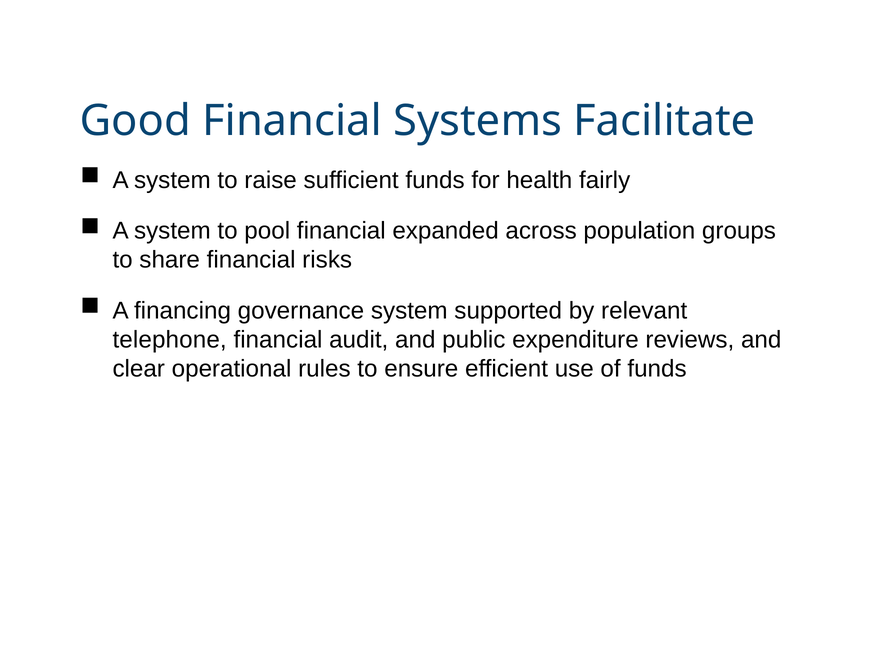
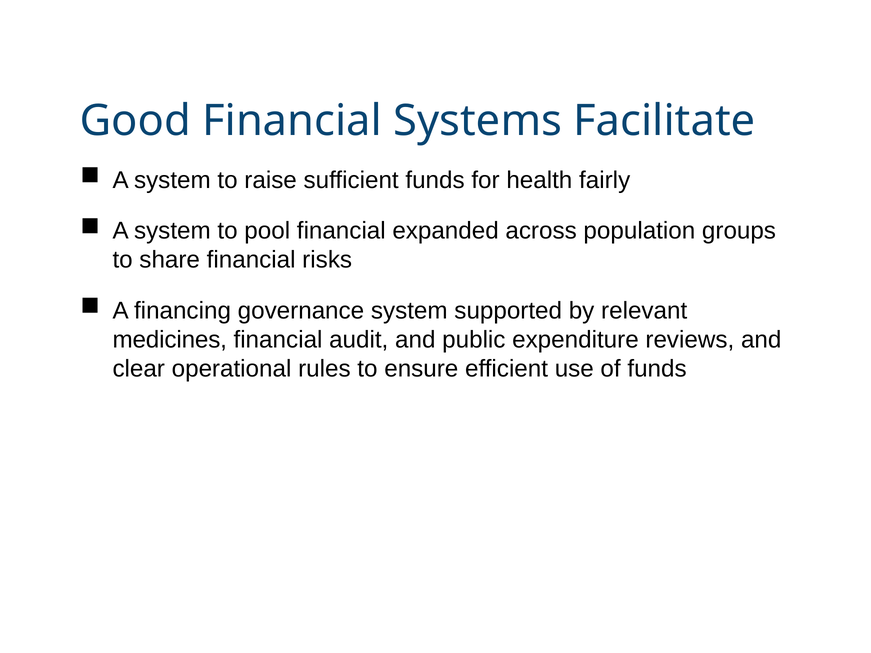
telephone: telephone -> medicines
